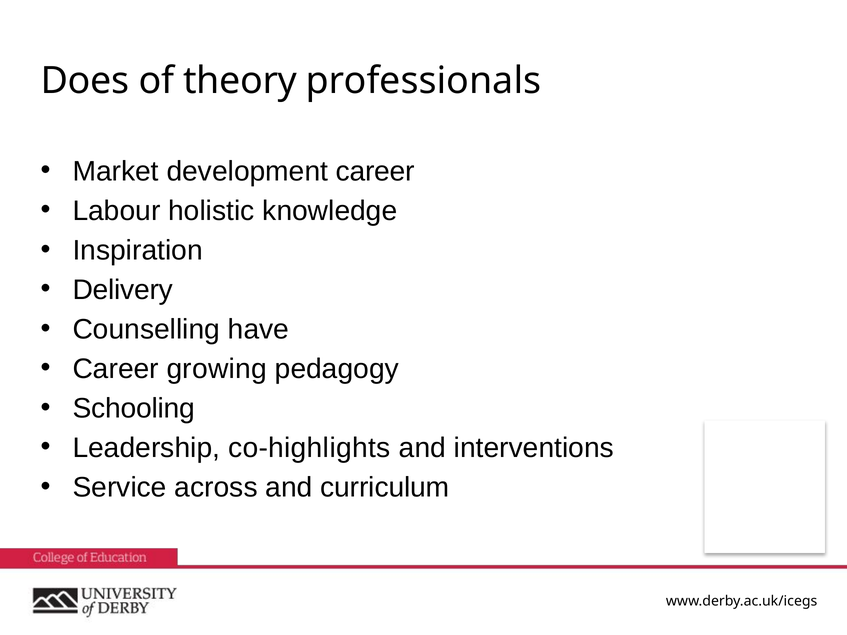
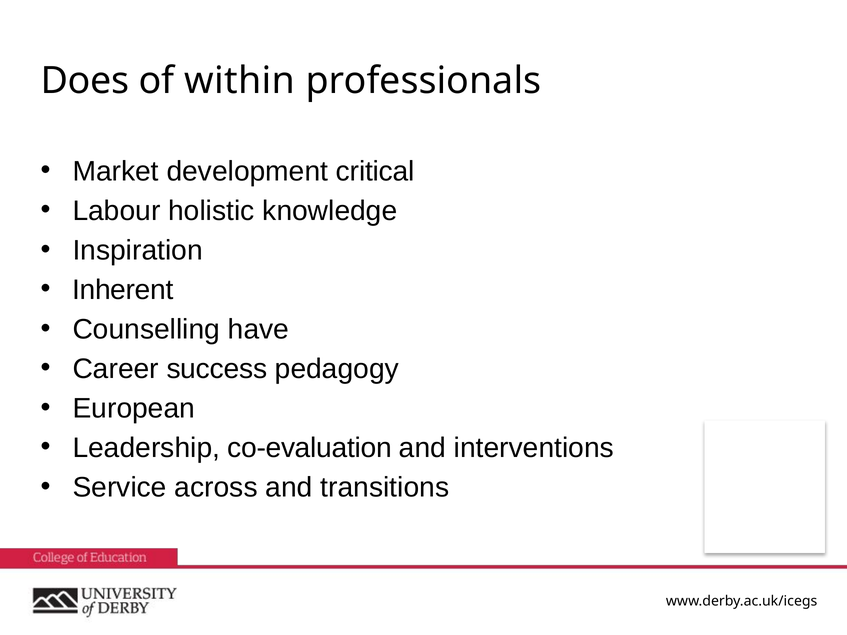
theory: theory -> within
development career: career -> critical
Delivery: Delivery -> Inherent
growing: growing -> success
Schooling: Schooling -> European
co-highlights: co-highlights -> co-evaluation
curriculum: curriculum -> transitions
